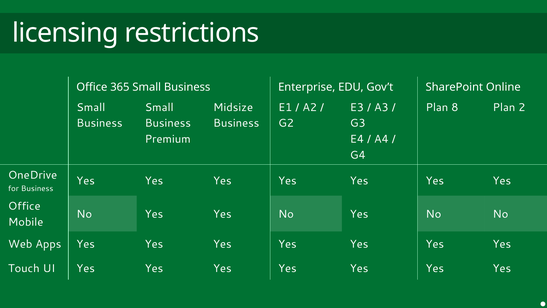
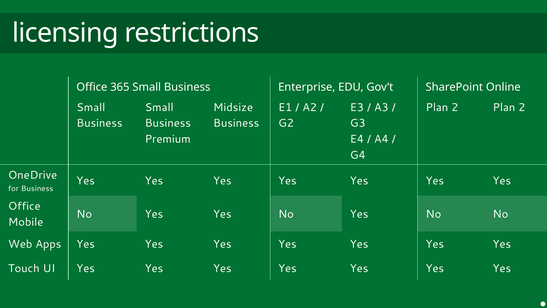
8 at (455, 107): 8 -> 2
